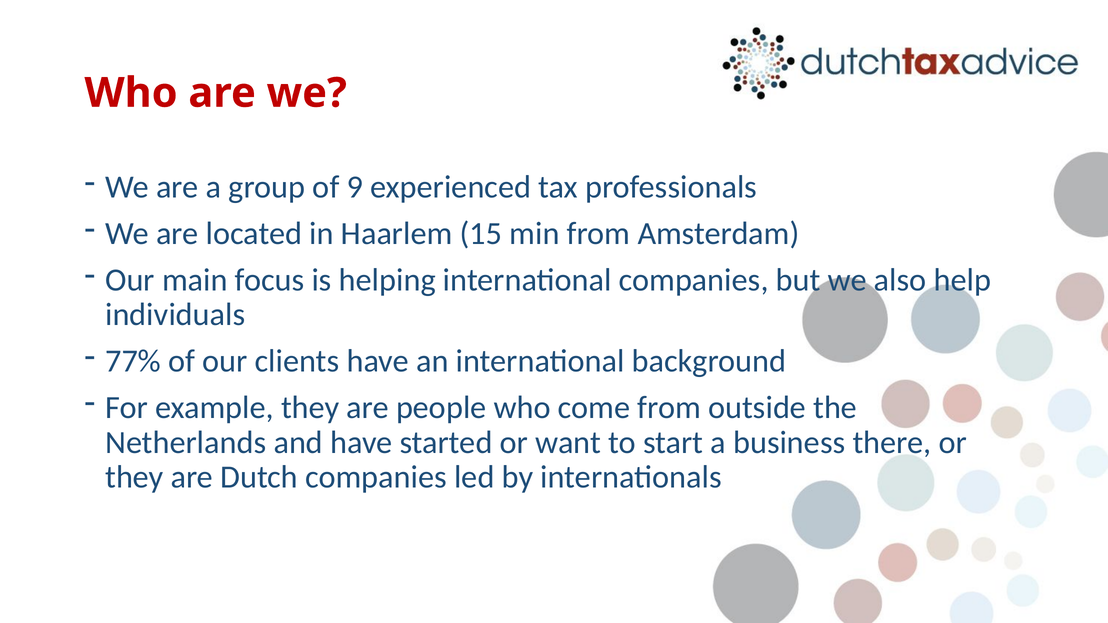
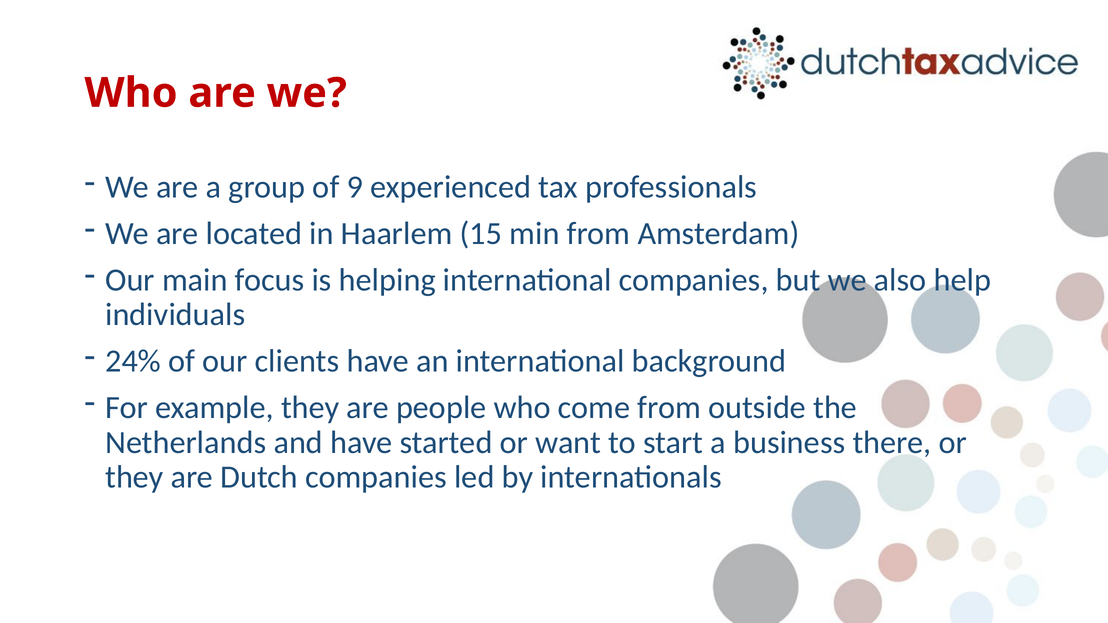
77%: 77% -> 24%
